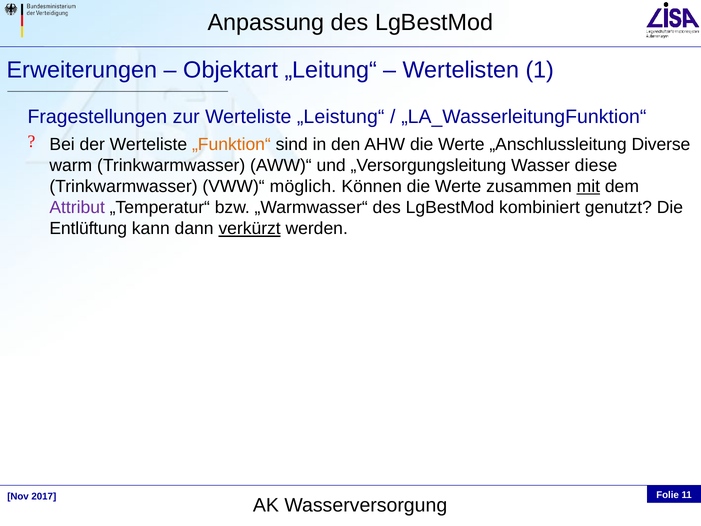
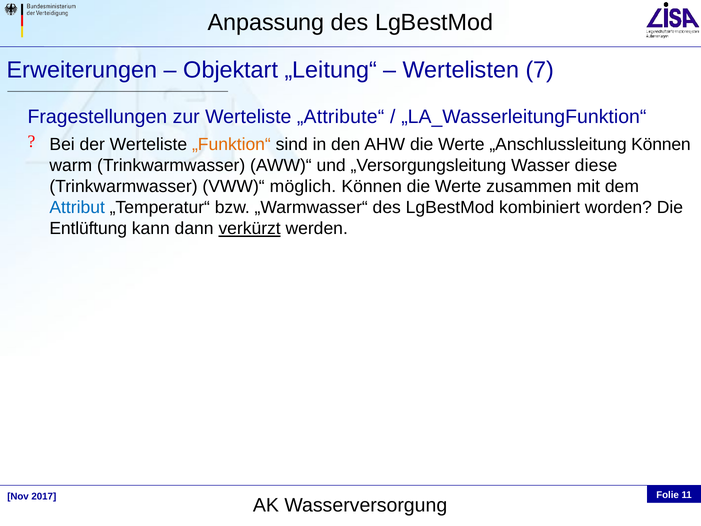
1: 1 -> 7
„Leistung“: „Leistung“ -> „Attribute“
„Anschlussleitung Diverse: Diverse -> Können
mit underline: present -> none
Attribut colour: purple -> blue
genutzt: genutzt -> worden
